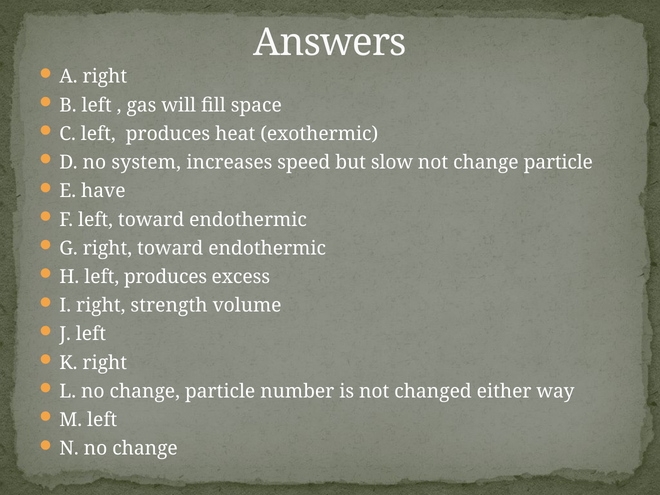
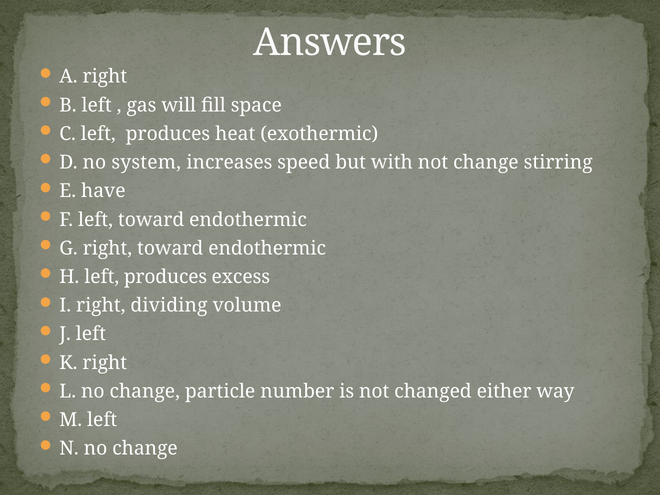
slow: slow -> with
not change particle: particle -> stirring
strength: strength -> dividing
